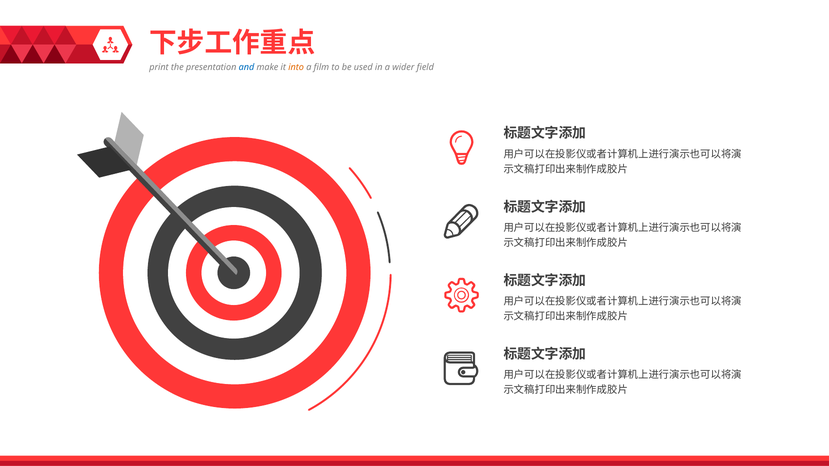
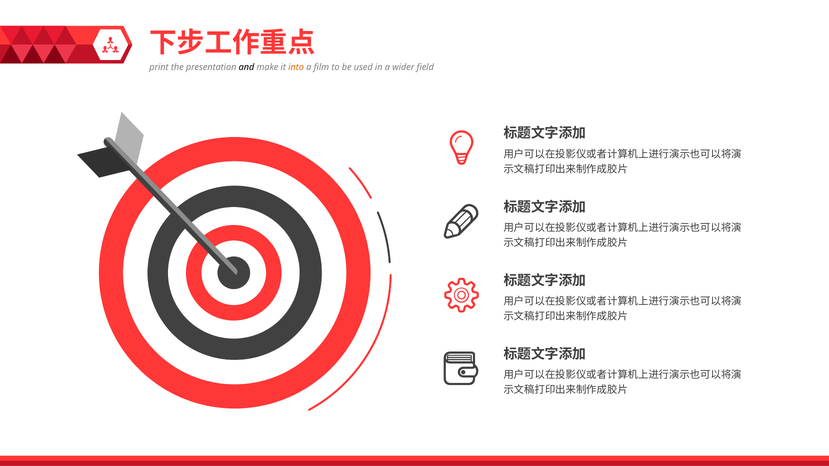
and colour: blue -> black
